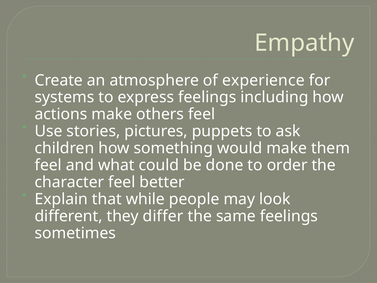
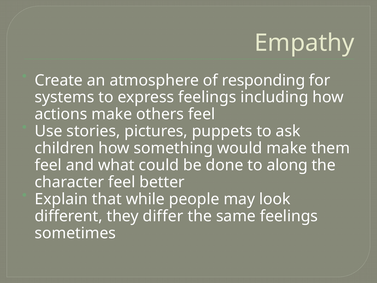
experience: experience -> responding
order: order -> along
